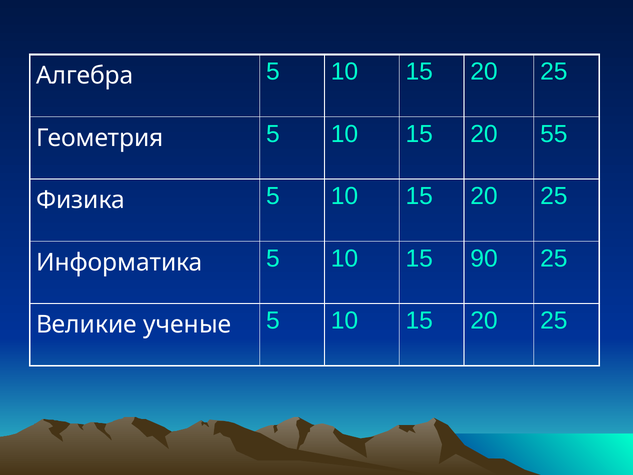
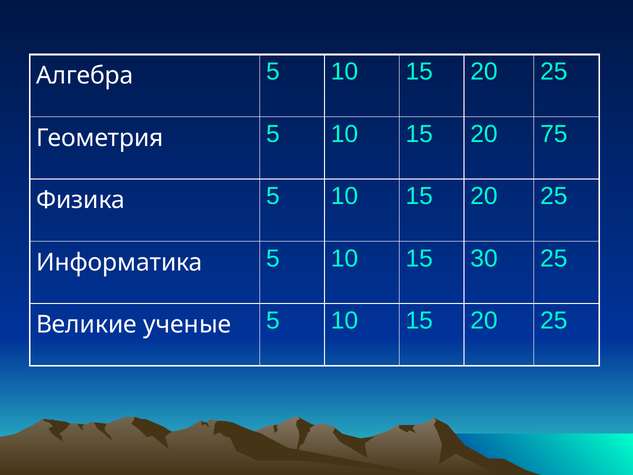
55: 55 -> 75
90: 90 -> 30
